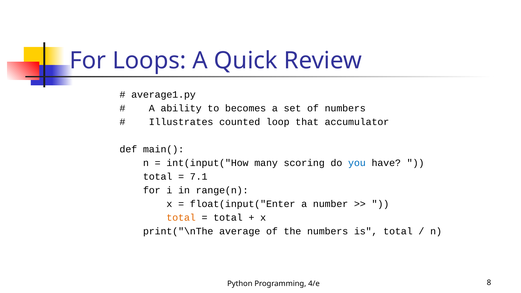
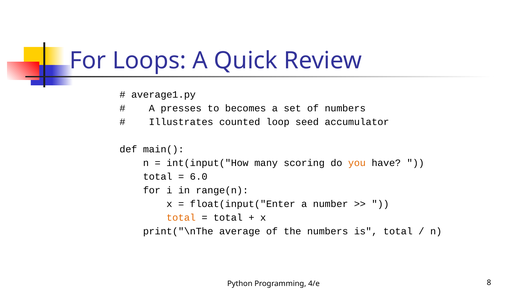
ability: ability -> presses
that: that -> seed
you colour: blue -> orange
7.1: 7.1 -> 6.0
